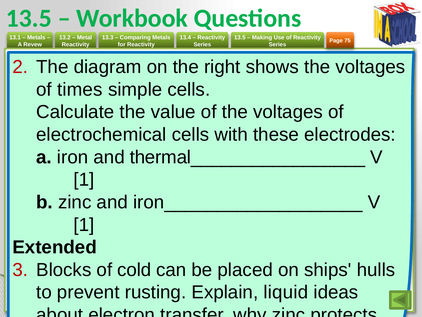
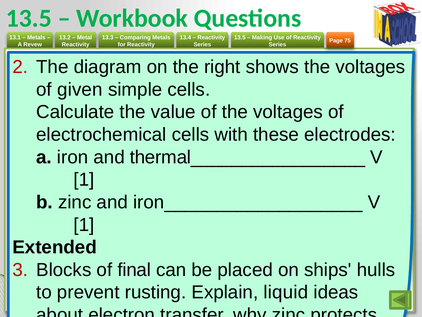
times: times -> given
cold: cold -> final
